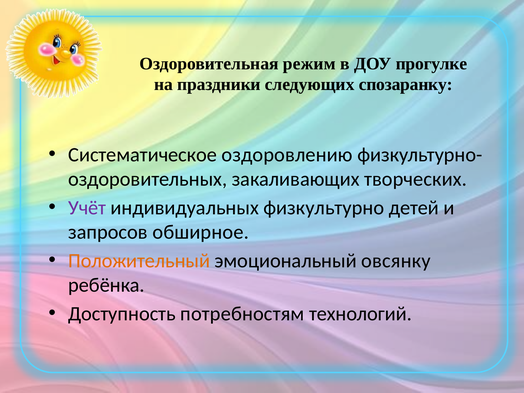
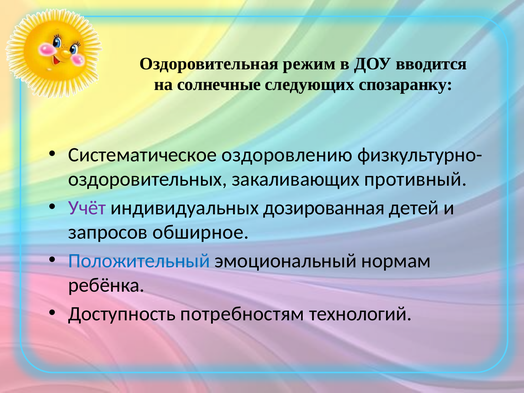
прогулке: прогулке -> вводится
праздники: праздники -> солнечные
творческих: творческих -> противный
физкультурно: физкультурно -> дозированная
Положительный colour: orange -> blue
овсянку: овсянку -> нормам
